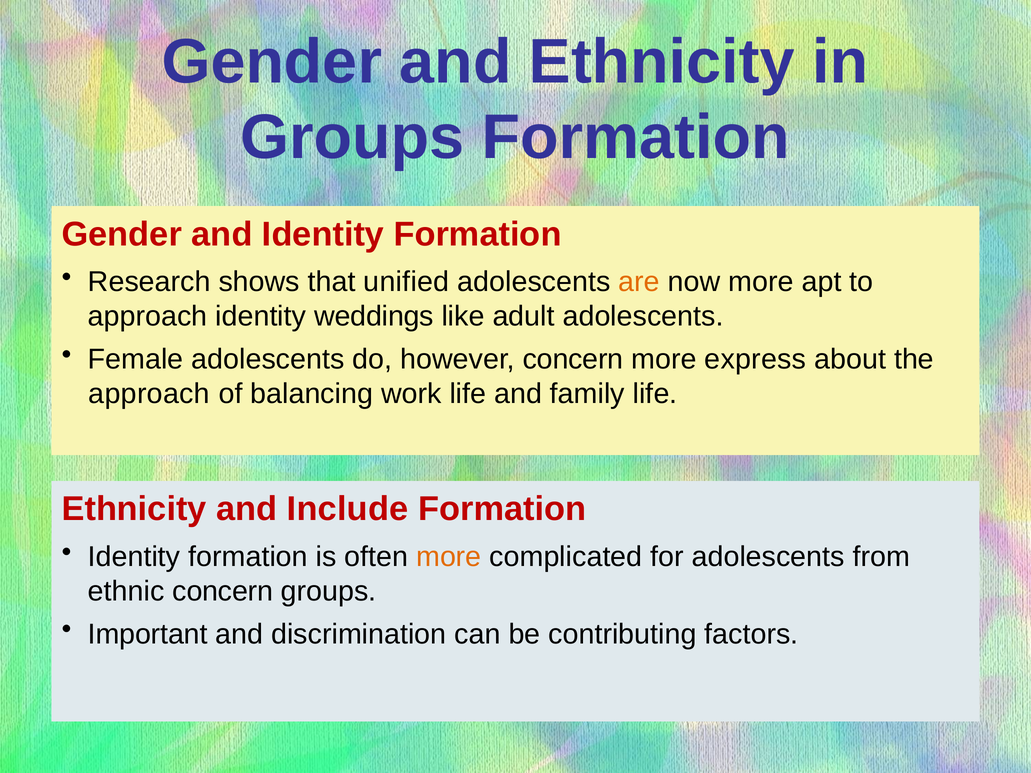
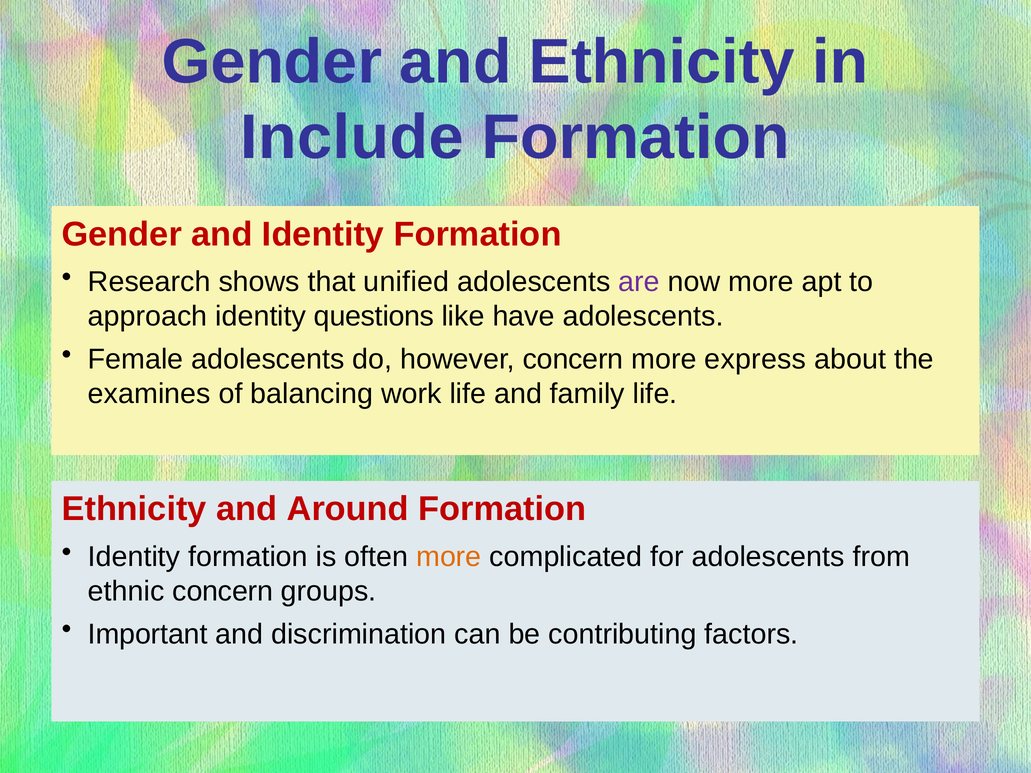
Groups at (352, 138): Groups -> Include
are colour: orange -> purple
weddings: weddings -> questions
adult: adult -> have
approach at (149, 394): approach -> examines
Include: Include -> Around
